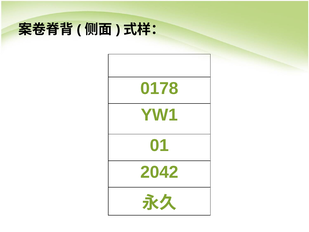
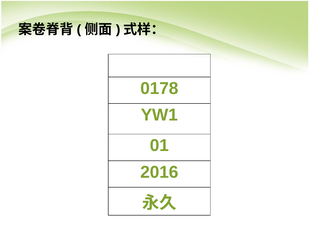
2042: 2042 -> 2016
